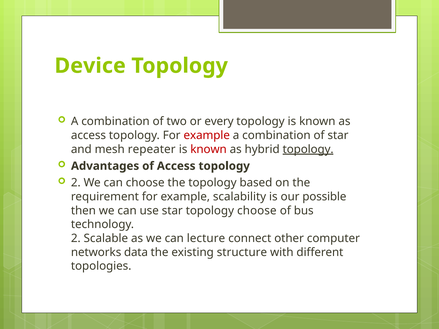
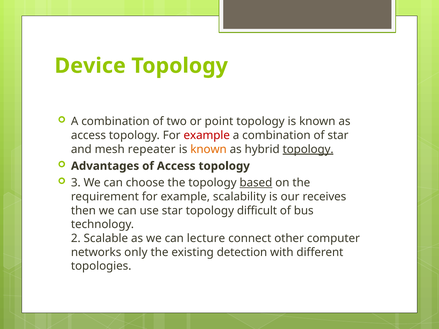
every: every -> point
known at (209, 149) colour: red -> orange
2 at (76, 183): 2 -> 3
based underline: none -> present
possible: possible -> receives
topology choose: choose -> difficult
data: data -> only
structure: structure -> detection
